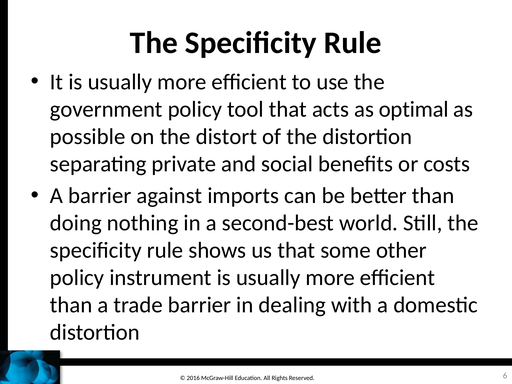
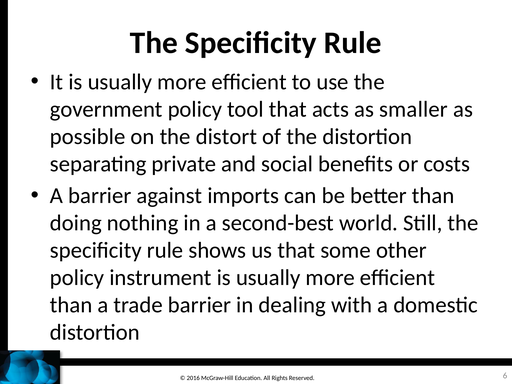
optimal: optimal -> smaller
